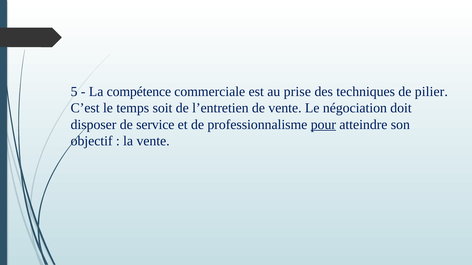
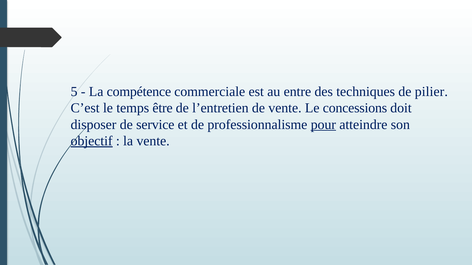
prise: prise -> entre
soit: soit -> être
négociation: négociation -> concessions
objectif underline: none -> present
